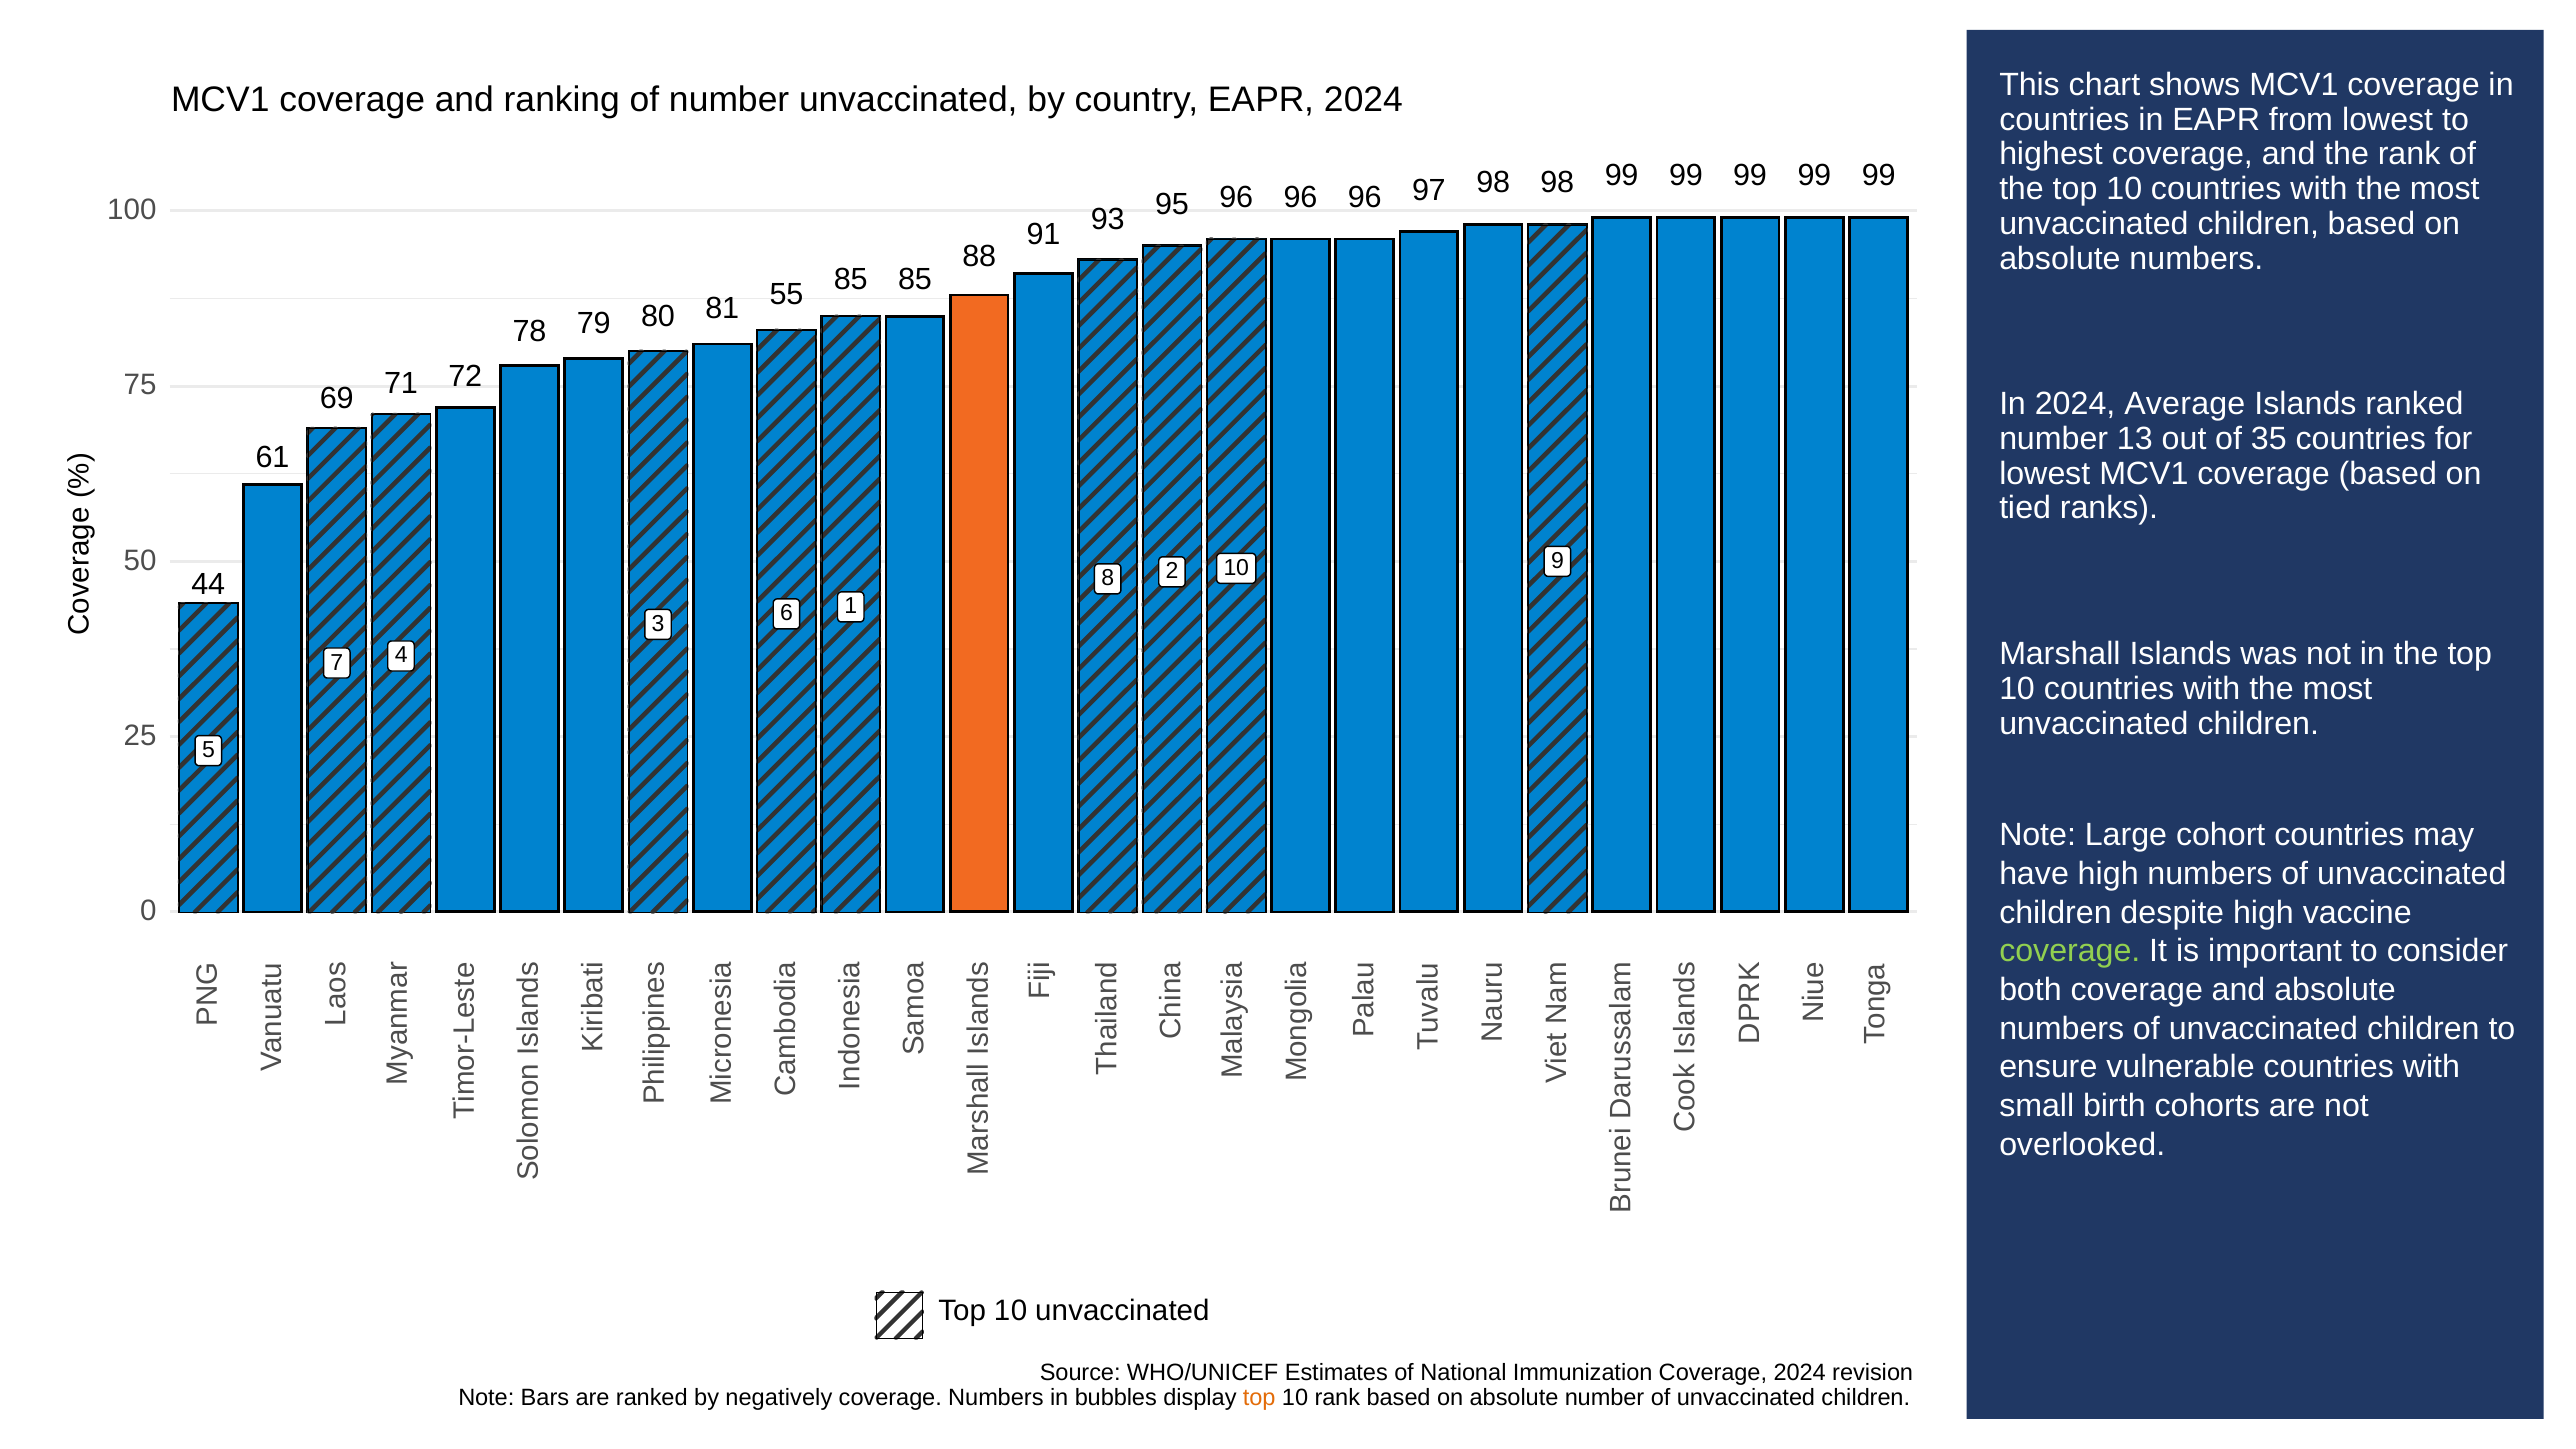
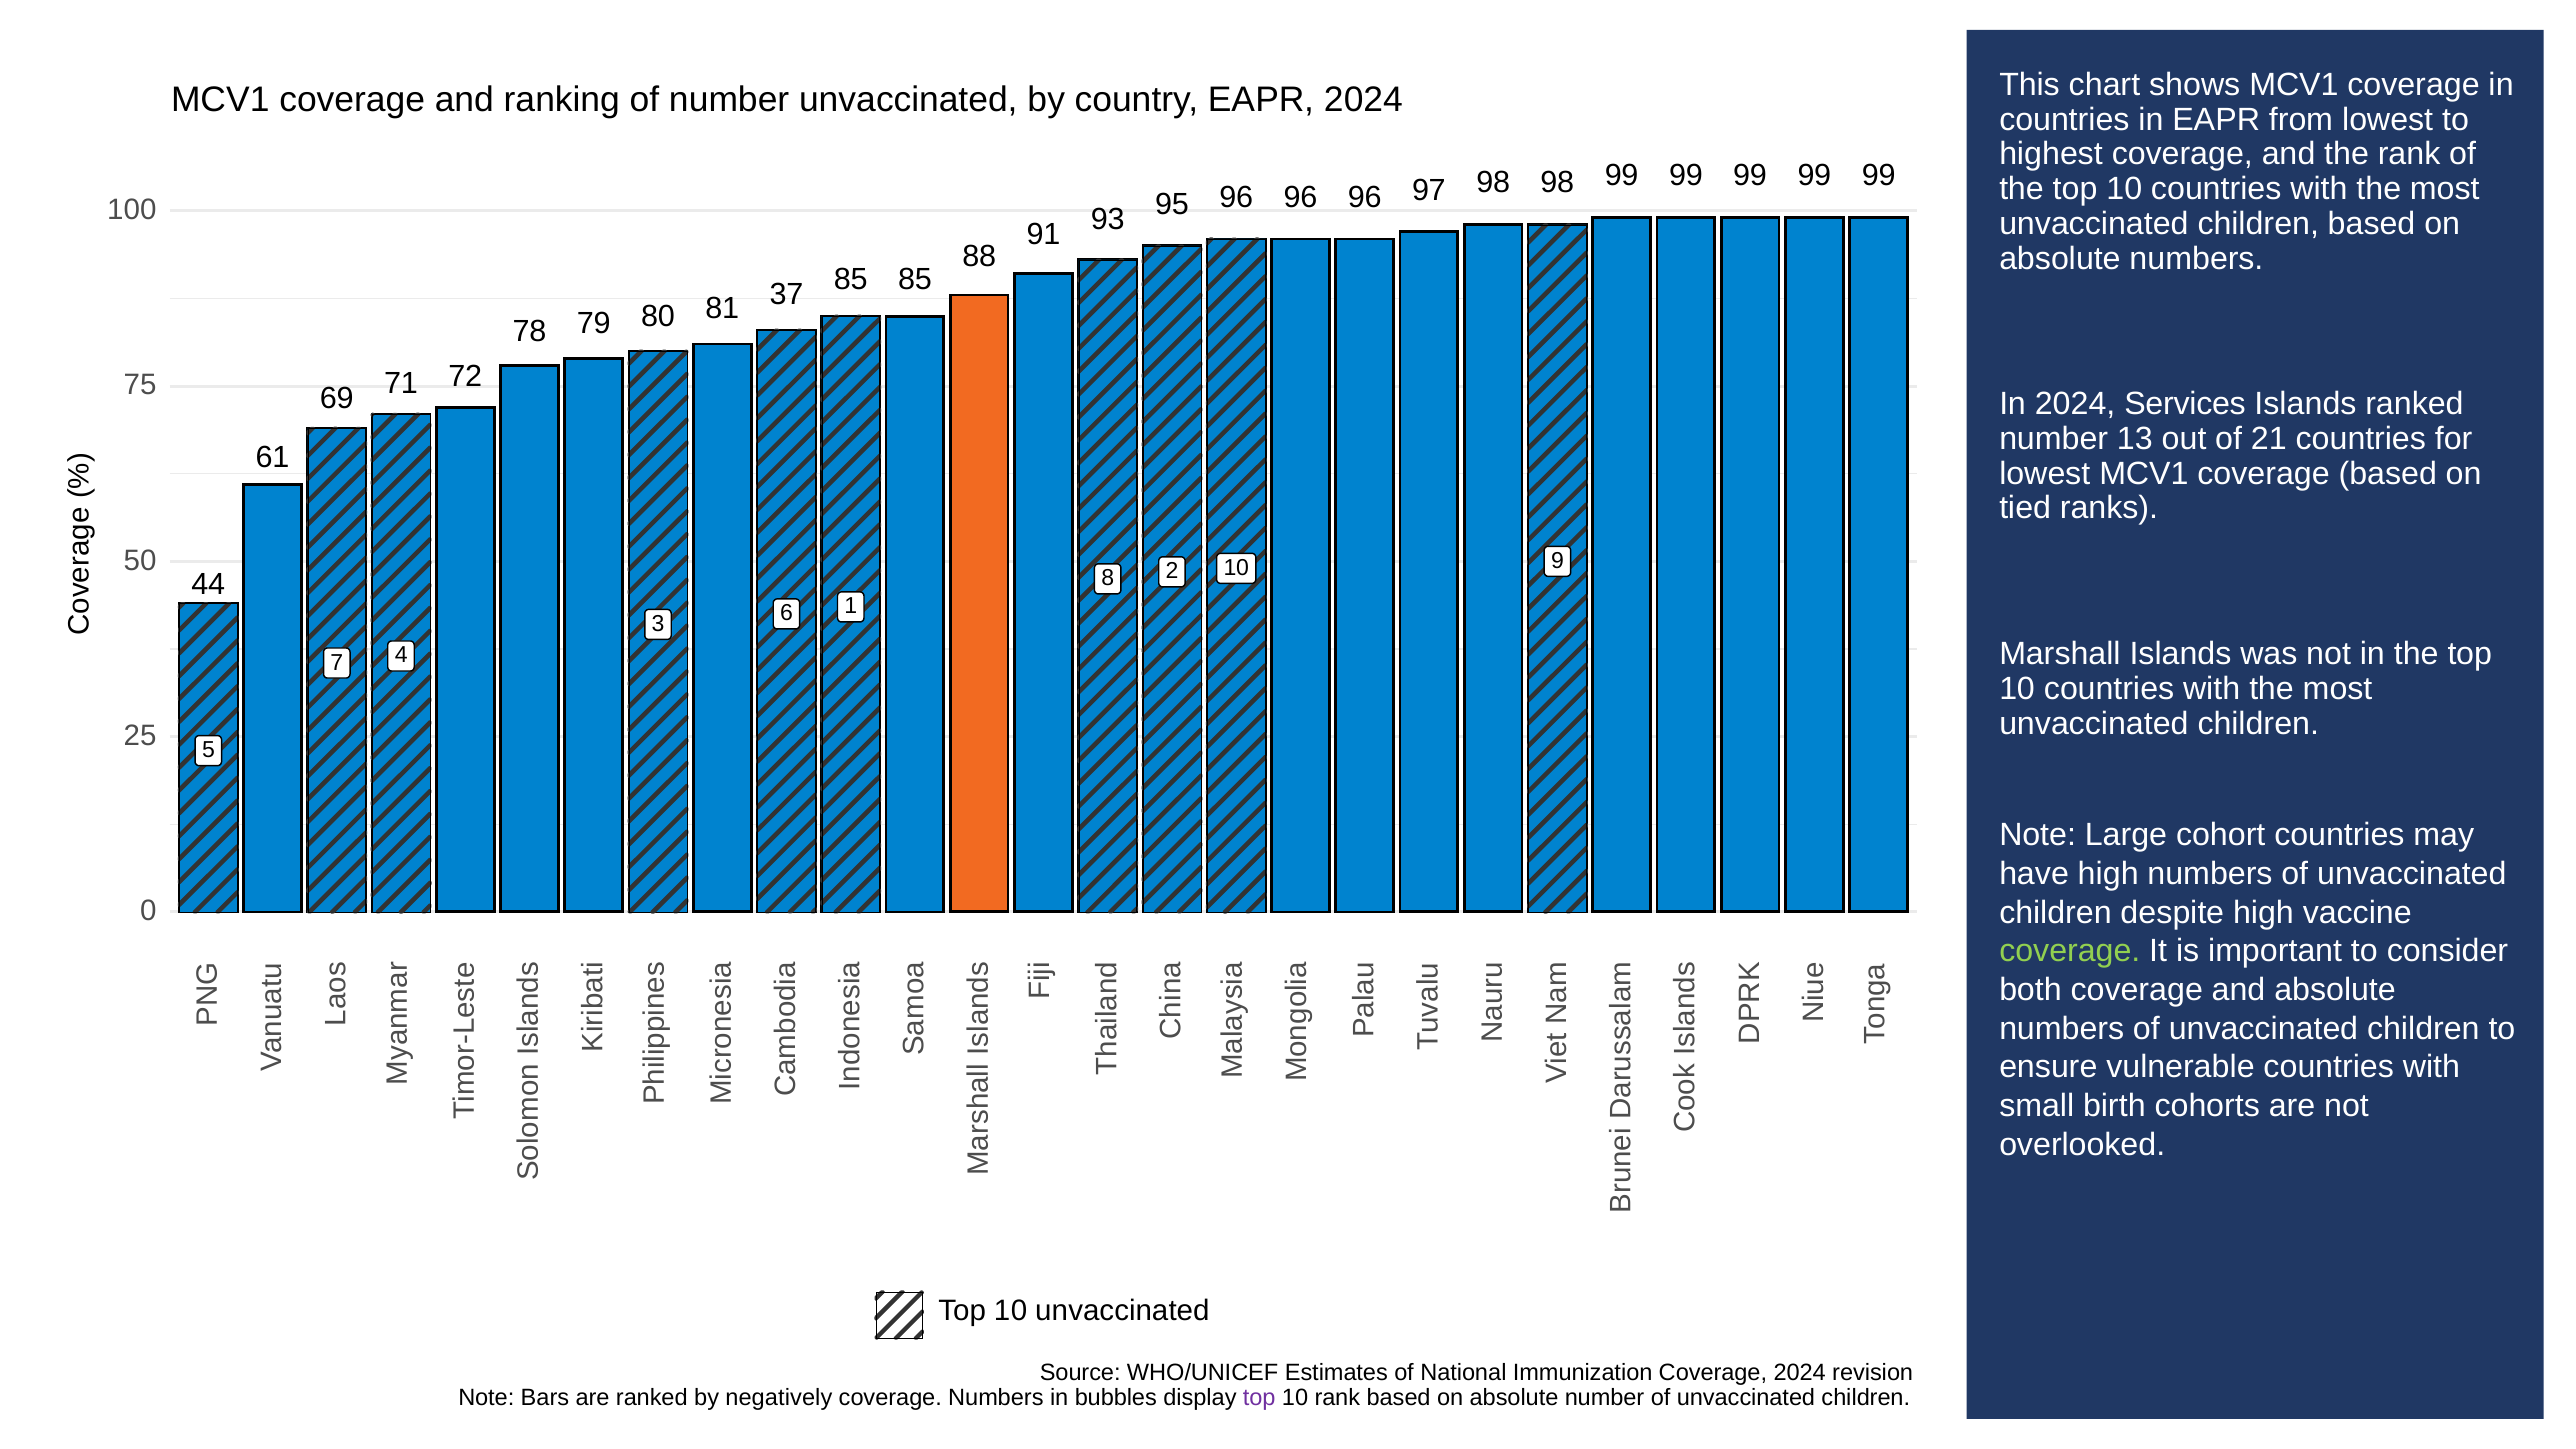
55: 55 -> 37
Average: Average -> Services
35: 35 -> 21
top at (1259, 1398) colour: orange -> purple
